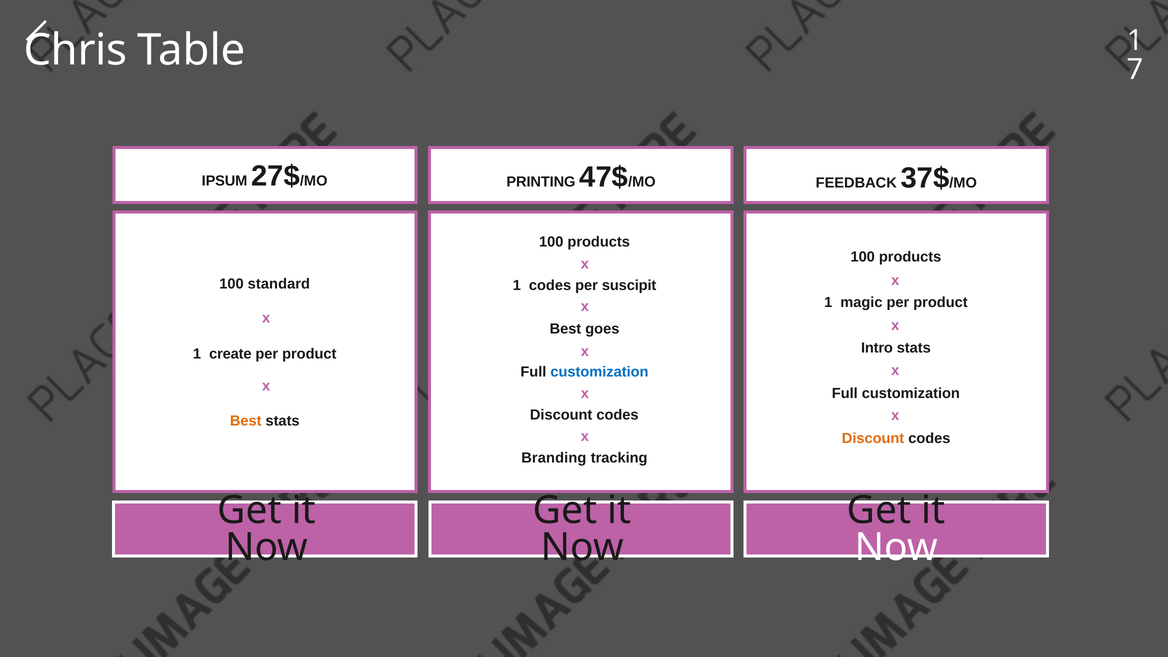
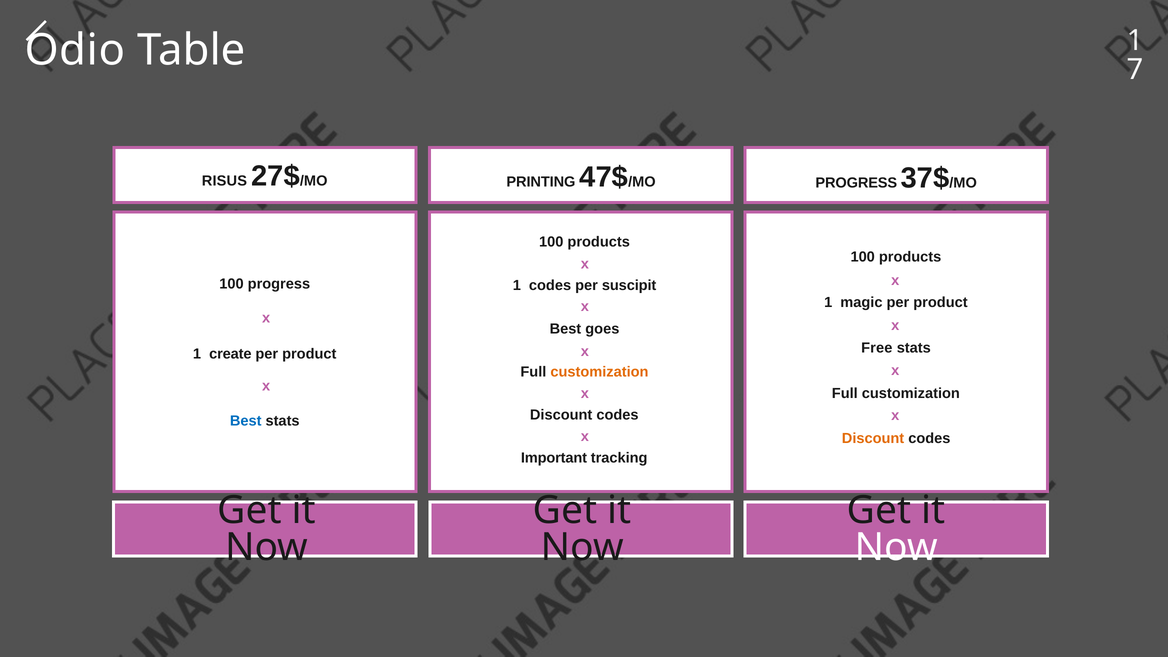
Chris: Chris -> Odio
IPSUM: IPSUM -> RISUS
FEEDBACK at (856, 183): FEEDBACK -> PROGRESS
100 standard: standard -> progress
Intro: Intro -> Free
customization at (599, 372) colour: blue -> orange
Best at (246, 421) colour: orange -> blue
Branding: Branding -> Important
